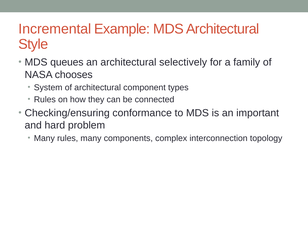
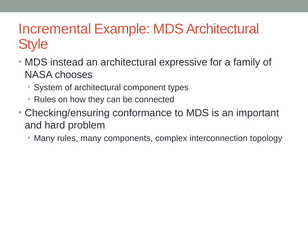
queues: queues -> instead
selectively: selectively -> expressive
